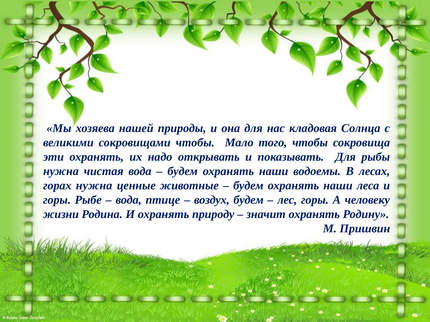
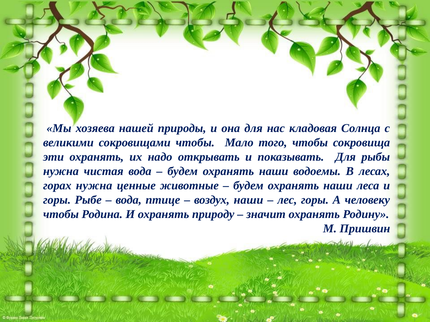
воздух будем: будем -> наши
жизни at (61, 215): жизни -> чтобы
